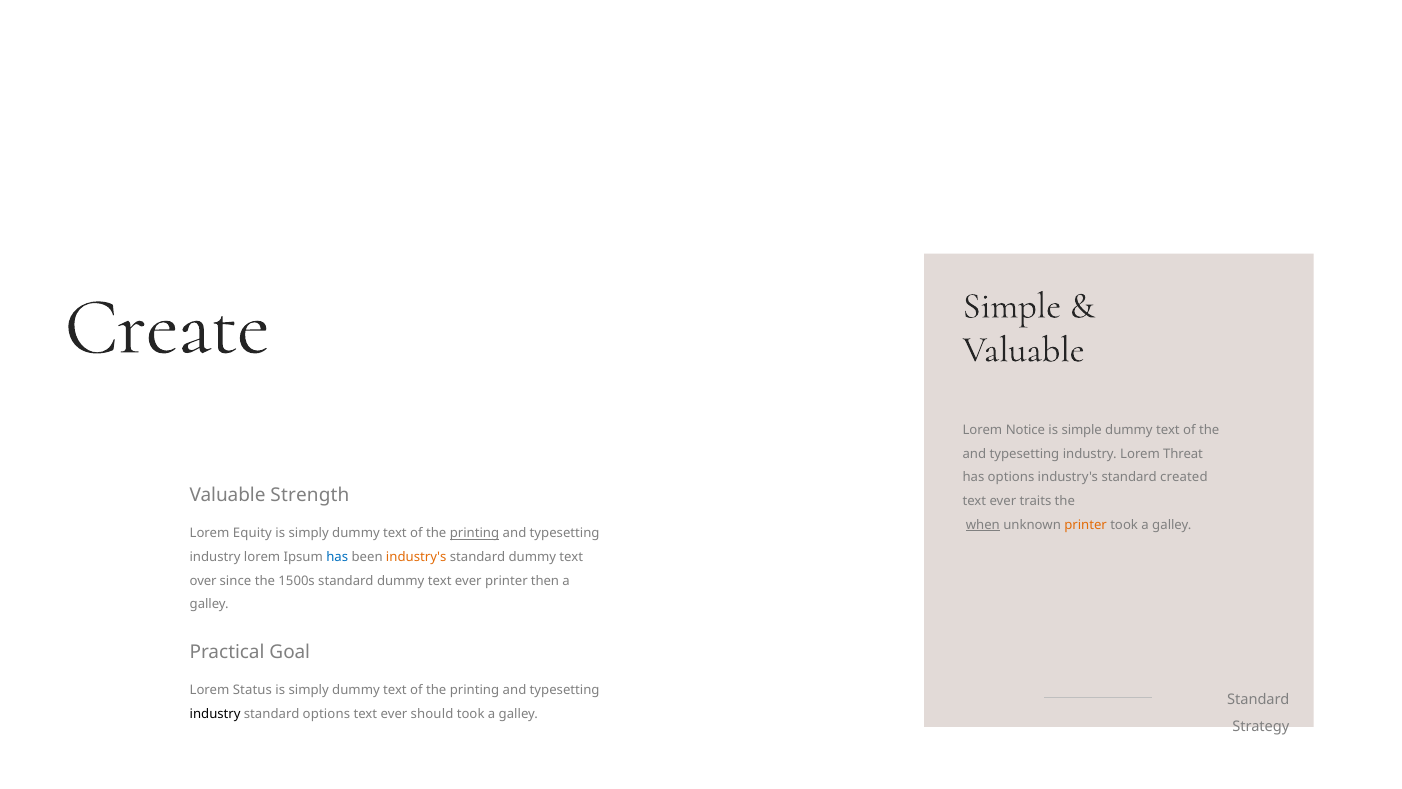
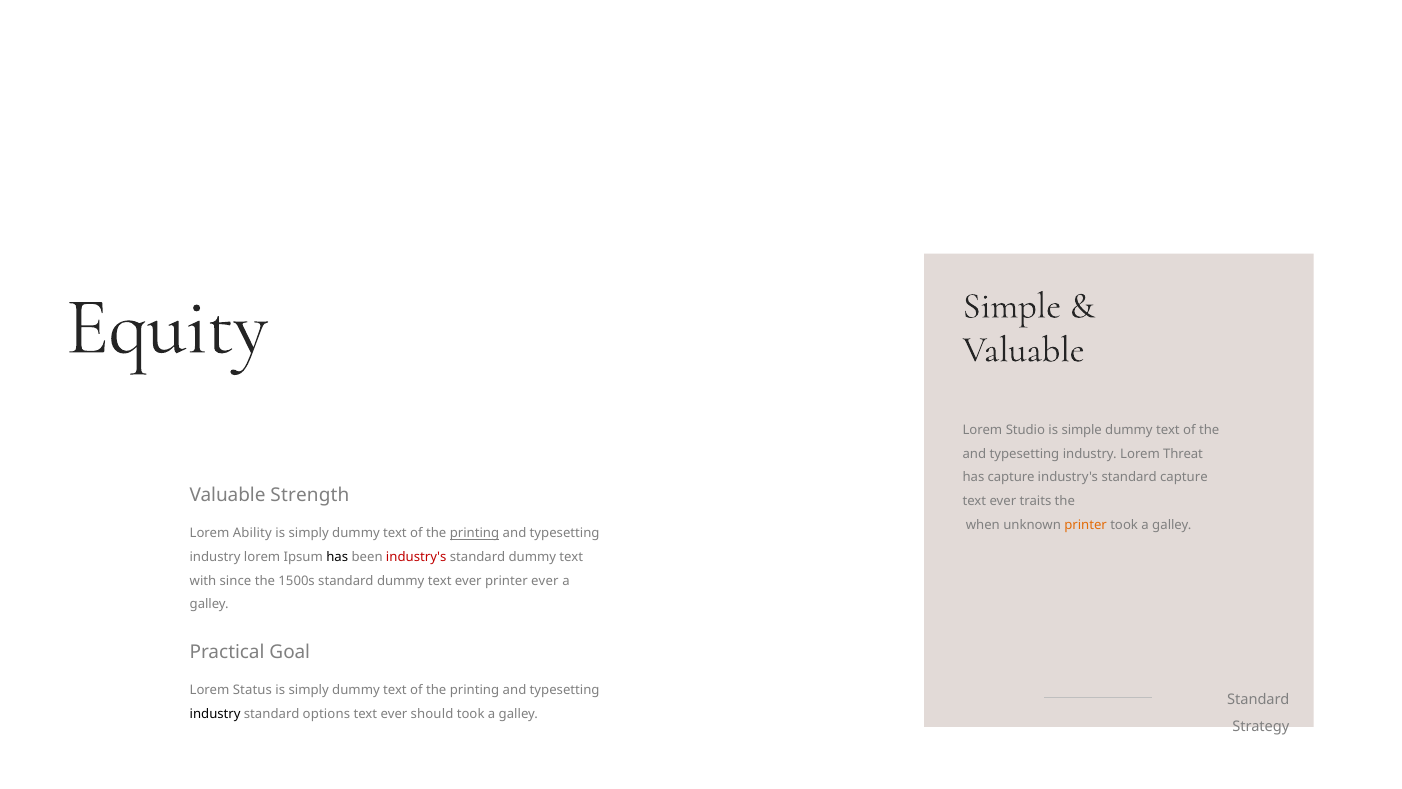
Create: Create -> Equity
Notice: Notice -> Studio
has options: options -> capture
standard created: created -> capture
when underline: present -> none
Equity: Equity -> Ability
has at (337, 557) colour: blue -> black
industry's at (416, 557) colour: orange -> red
over: over -> with
printer then: then -> ever
